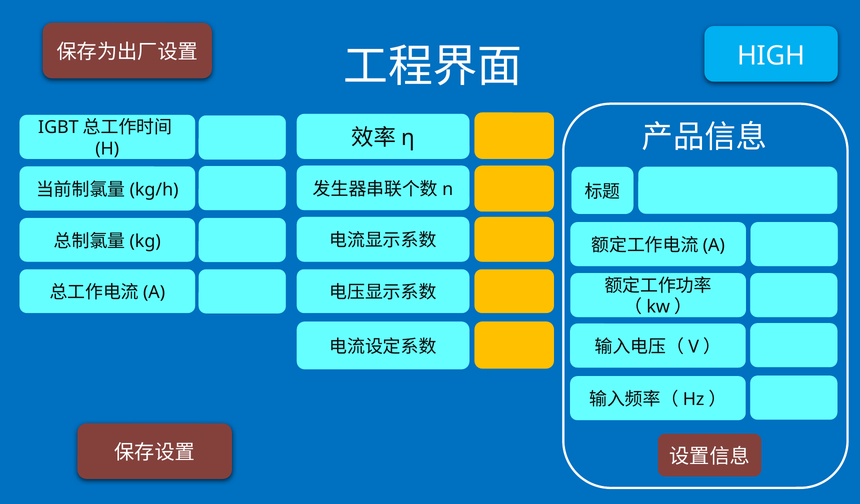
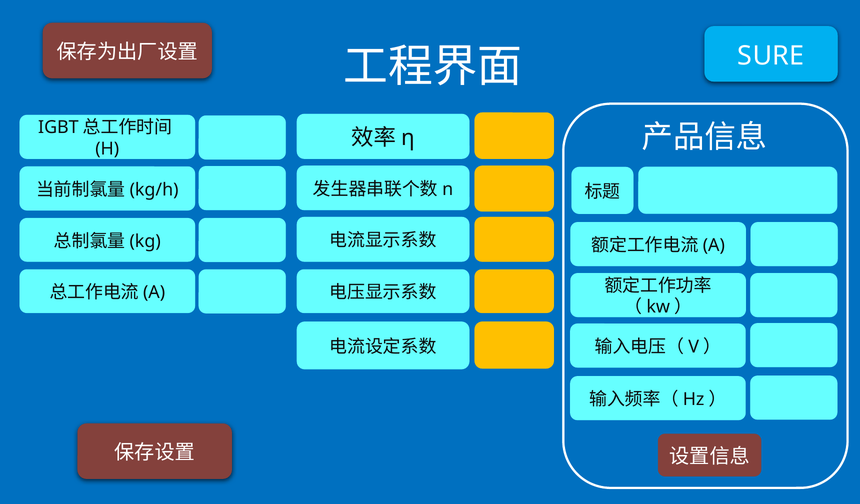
HIGH: HIGH -> SURE
